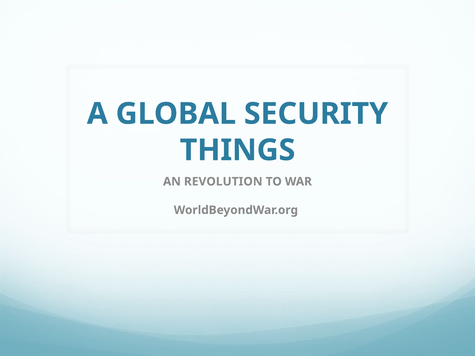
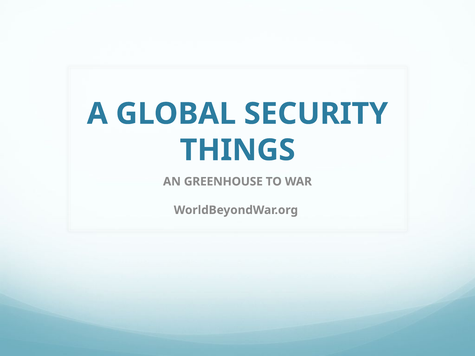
REVOLUTION: REVOLUTION -> GREENHOUSE
